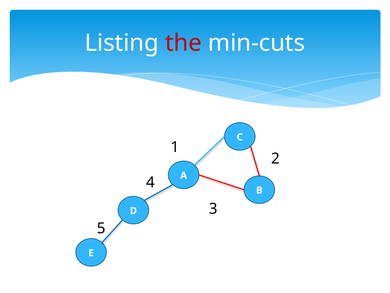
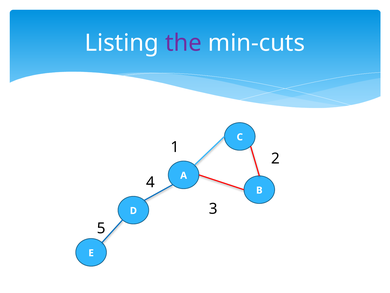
the colour: red -> purple
